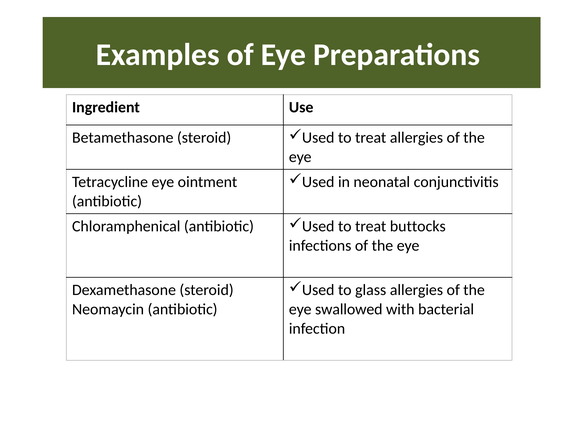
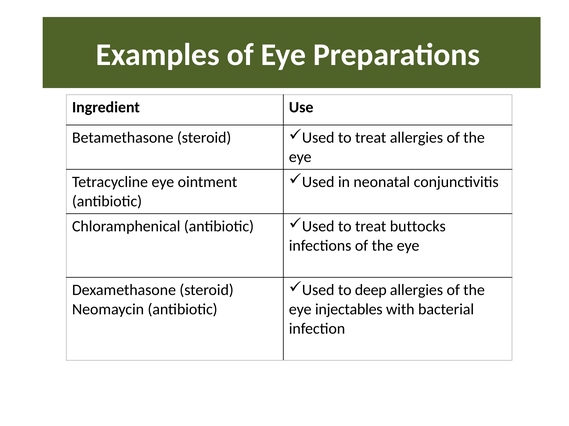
glass: glass -> deep
swallowed: swallowed -> injectables
